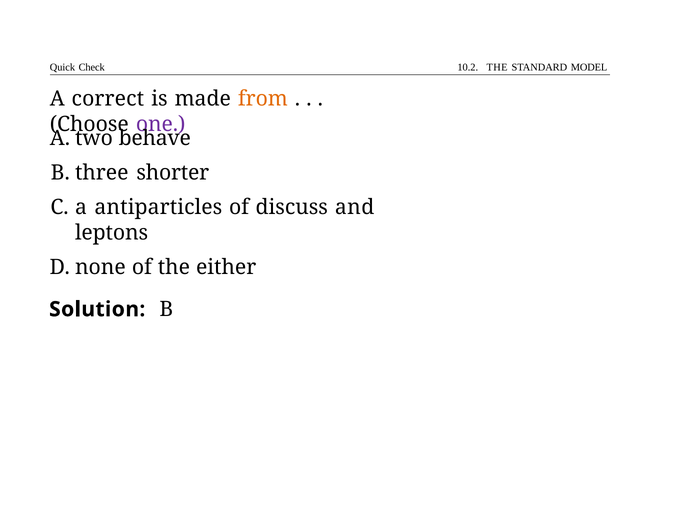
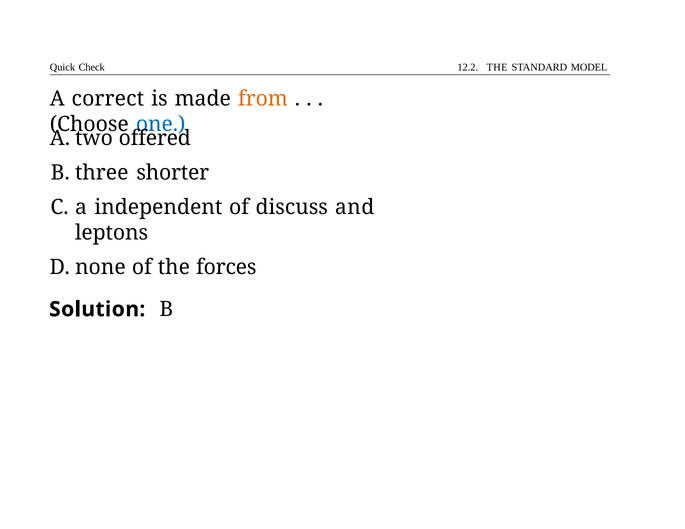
10.2: 10.2 -> 12.2
one colour: purple -> blue
behave: behave -> offered
antiparticles: antiparticles -> independent
either: either -> forces
